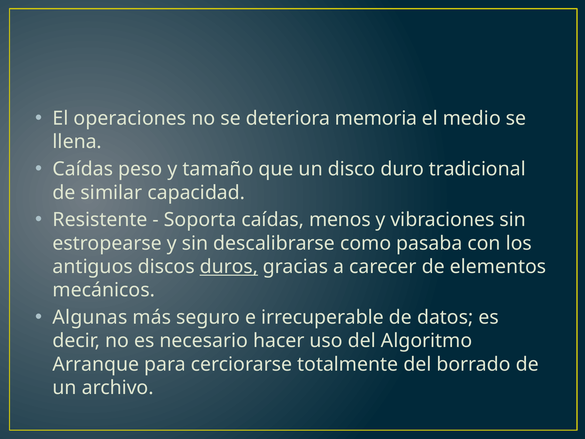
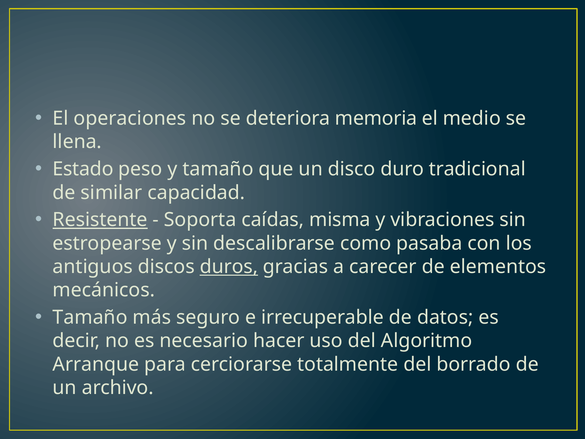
Caídas at (83, 169): Caídas -> Estado
Resistente underline: none -> present
menos: menos -> misma
Algunas at (90, 317): Algunas -> Tamaño
